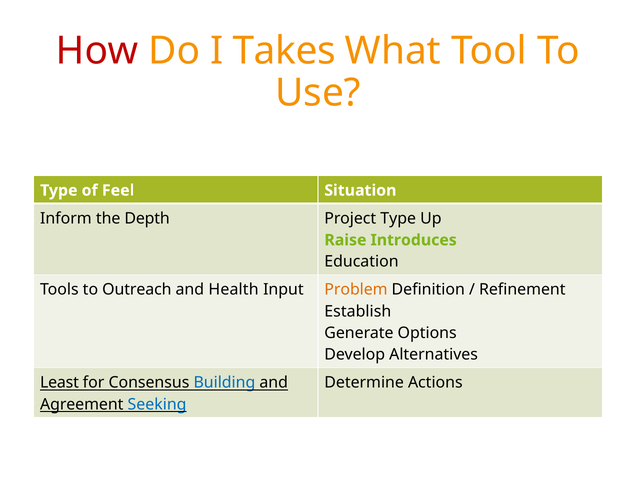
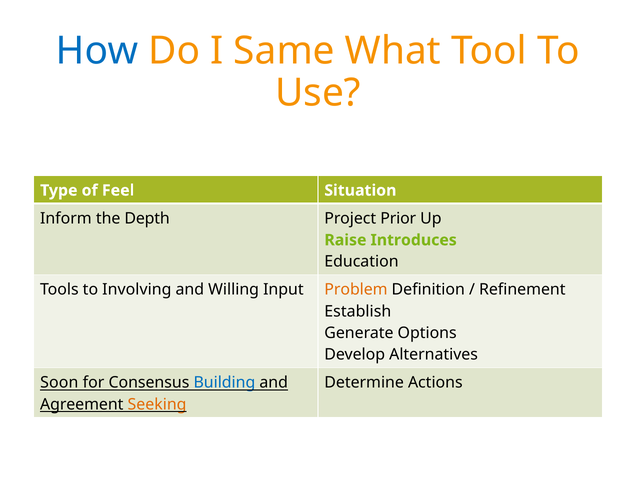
How colour: red -> blue
Takes: Takes -> Same
Project Type: Type -> Prior
Outreach: Outreach -> Involving
Health: Health -> Willing
Least: Least -> Soon
Seeking colour: blue -> orange
